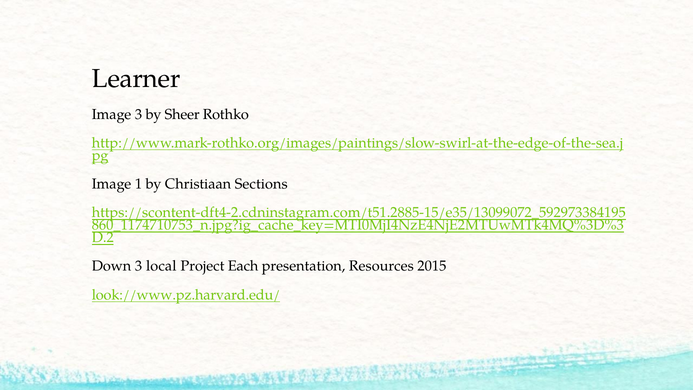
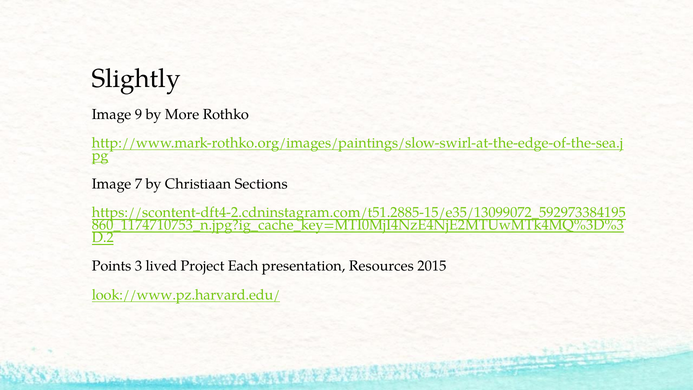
Learner: Learner -> Slightly
Image 3: 3 -> 9
Sheer: Sheer -> More
1: 1 -> 7
Down: Down -> Points
local: local -> lived
